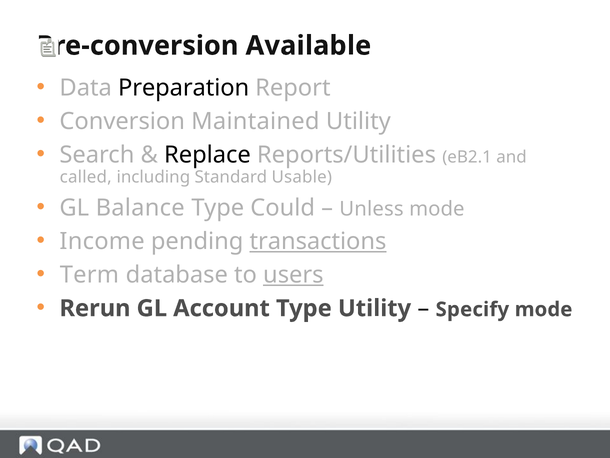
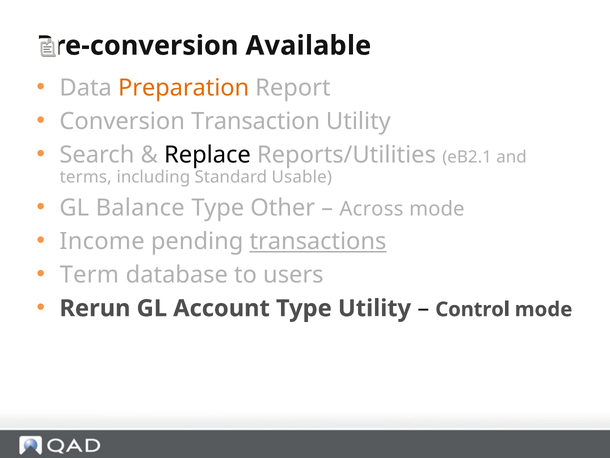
Preparation colour: black -> orange
Maintained: Maintained -> Transaction
called: called -> terms
Could: Could -> Other
Unless: Unless -> Across
users underline: present -> none
Specify: Specify -> Control
